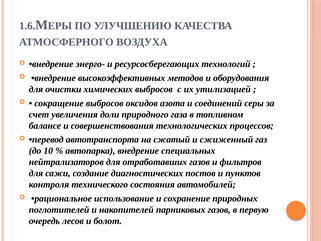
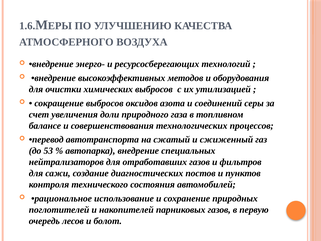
10: 10 -> 53
